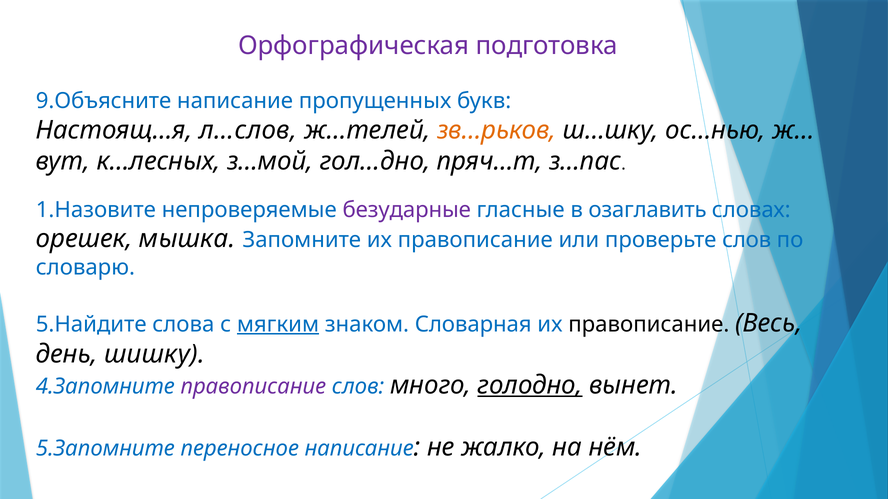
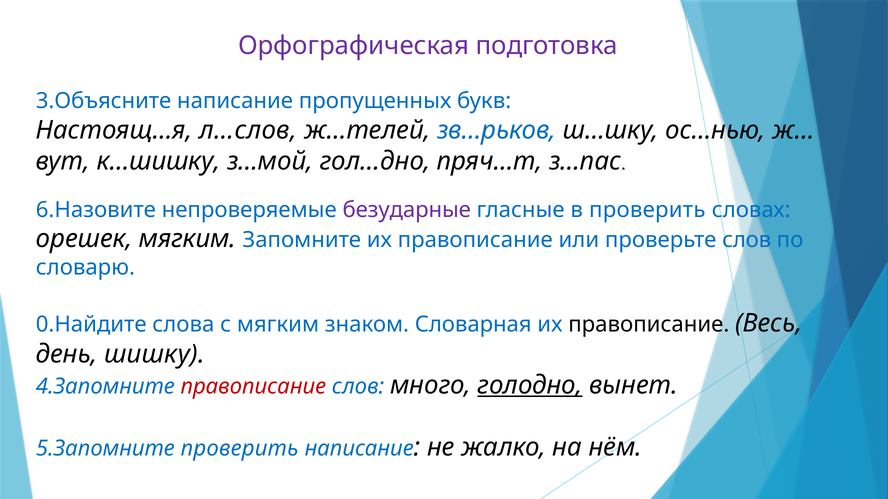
9.Объясните: 9.Объясните -> 3.Объясните
зв…рьков colour: orange -> blue
к…лесных: к…лесных -> к…шишку
1.Назовите: 1.Назовите -> 6.Назовите
в озаглавить: озаглавить -> проверить
орешек мышка: мышка -> мягким
5.Найдите: 5.Найдите -> 0.Найдите
мягким at (278, 325) underline: present -> none
правописание at (253, 387) colour: purple -> red
5.Запомните переносное: переносное -> проверить
